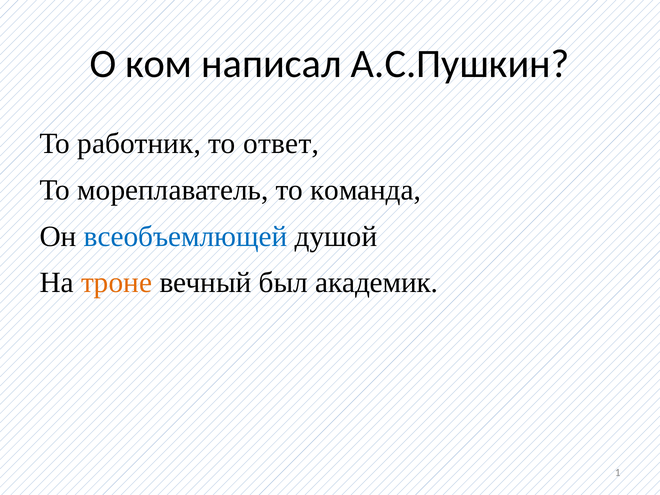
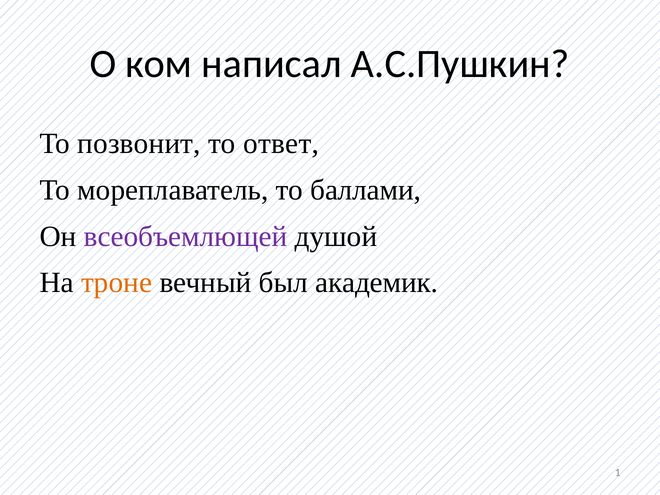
работник: работник -> позвонит
команда: команда -> баллами
всеобъемлющей colour: blue -> purple
